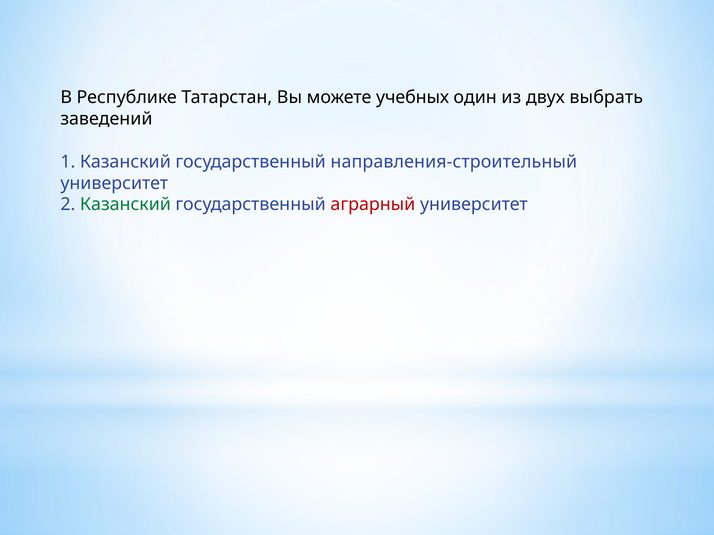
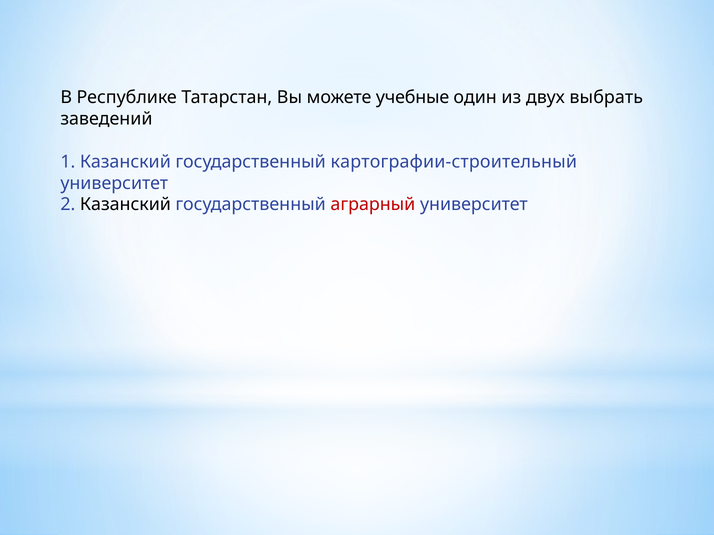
учебных: учебных -> учебные
направления-строительный: направления-строительный -> картографии-строительный
Казанский at (125, 205) colour: green -> black
